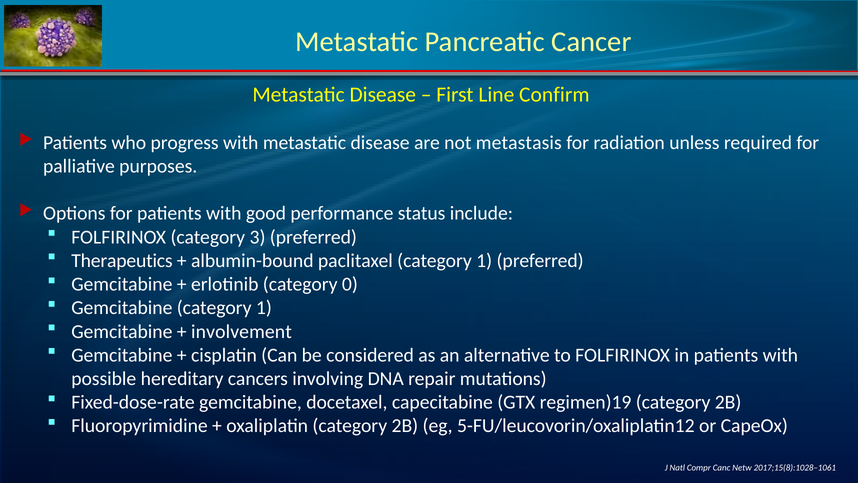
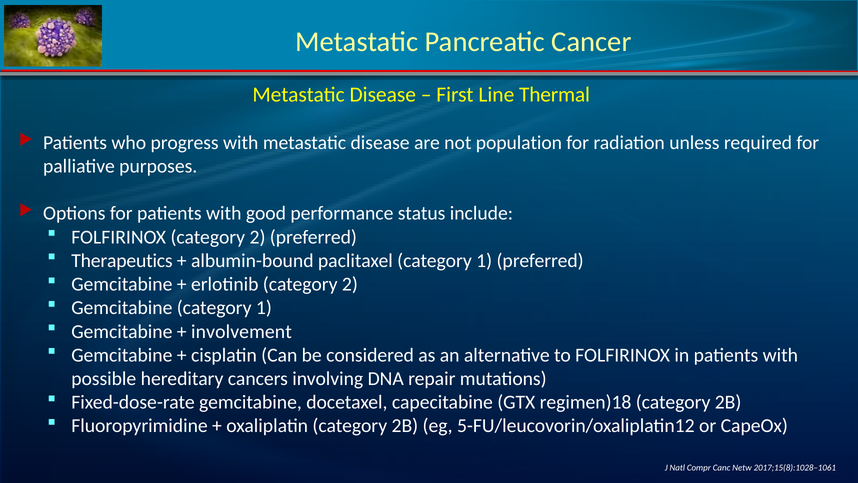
Confirm: Confirm -> Thermal
metastasis: metastasis -> population
FOLFIRINOX category 3: 3 -> 2
erlotinib category 0: 0 -> 2
regimen)19: regimen)19 -> regimen)18
